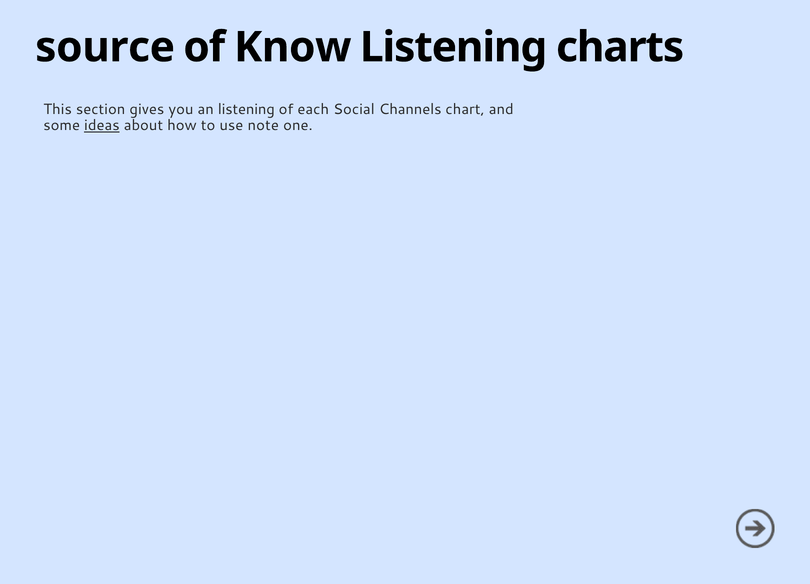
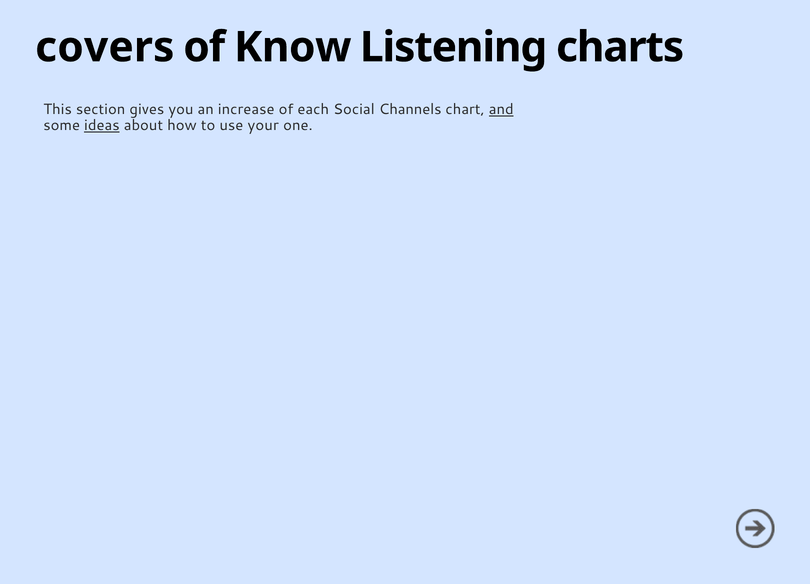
source: source -> covers
an listening: listening -> increase
and underline: none -> present
note: note -> your
